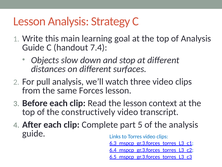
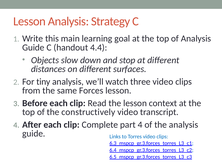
7.4: 7.4 -> 4.4
pull: pull -> tiny
part 5: 5 -> 4
